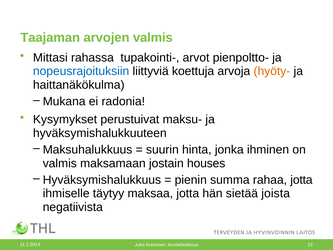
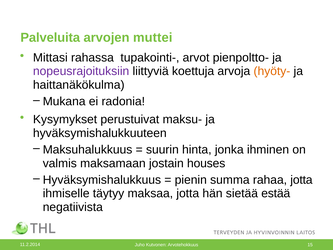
Taajaman: Taajaman -> Palveluita
arvojen valmis: valmis -> muttei
nopeusrajoituksiin colour: blue -> purple
joista: joista -> estää
